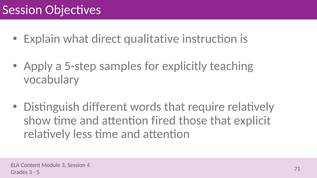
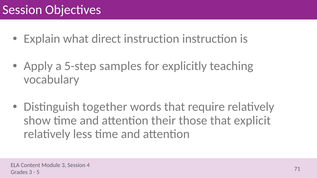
direct qualitative: qualitative -> instruction
different: different -> together
fired: fired -> their
